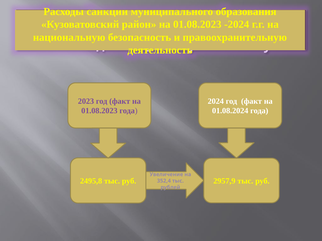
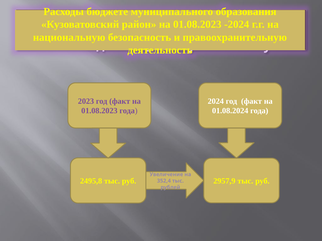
санкции: санкции -> бюджете
